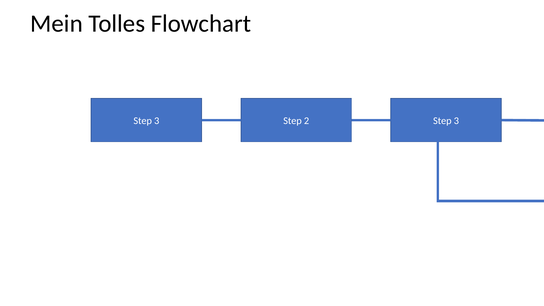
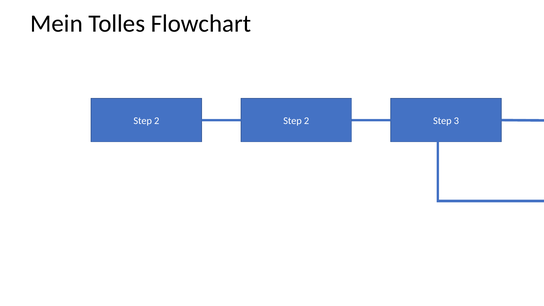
3 at (157, 121): 3 -> 2
